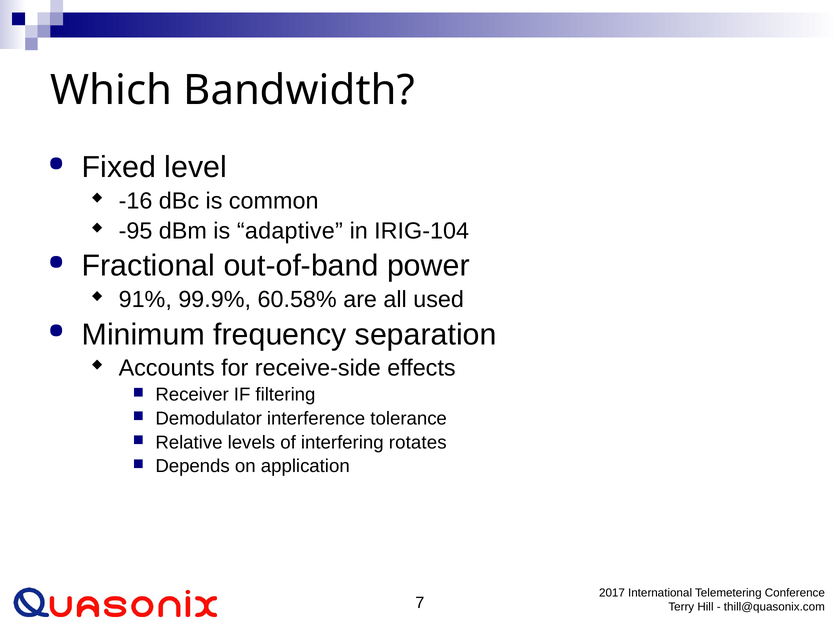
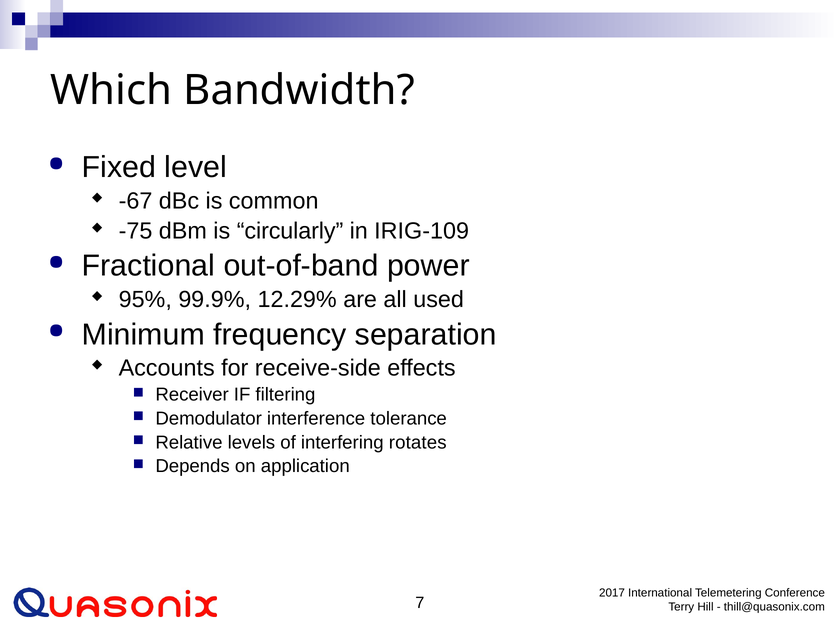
-16: -16 -> -67
-95: -95 -> -75
adaptive: adaptive -> circularly
IRIG-104: IRIG-104 -> IRIG-109
91%: 91% -> 95%
60.58%: 60.58% -> 12.29%
